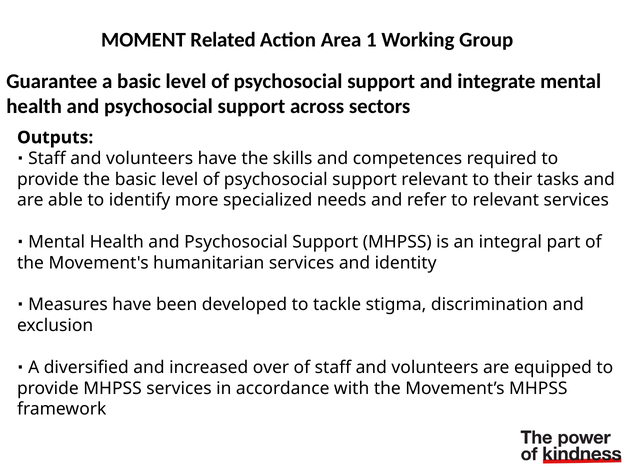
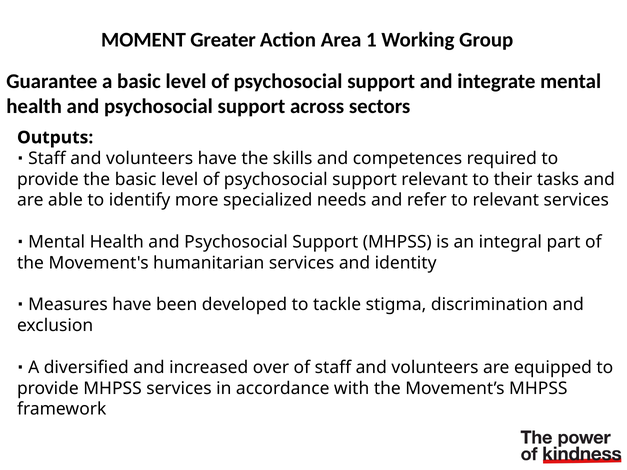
Related: Related -> Greater
